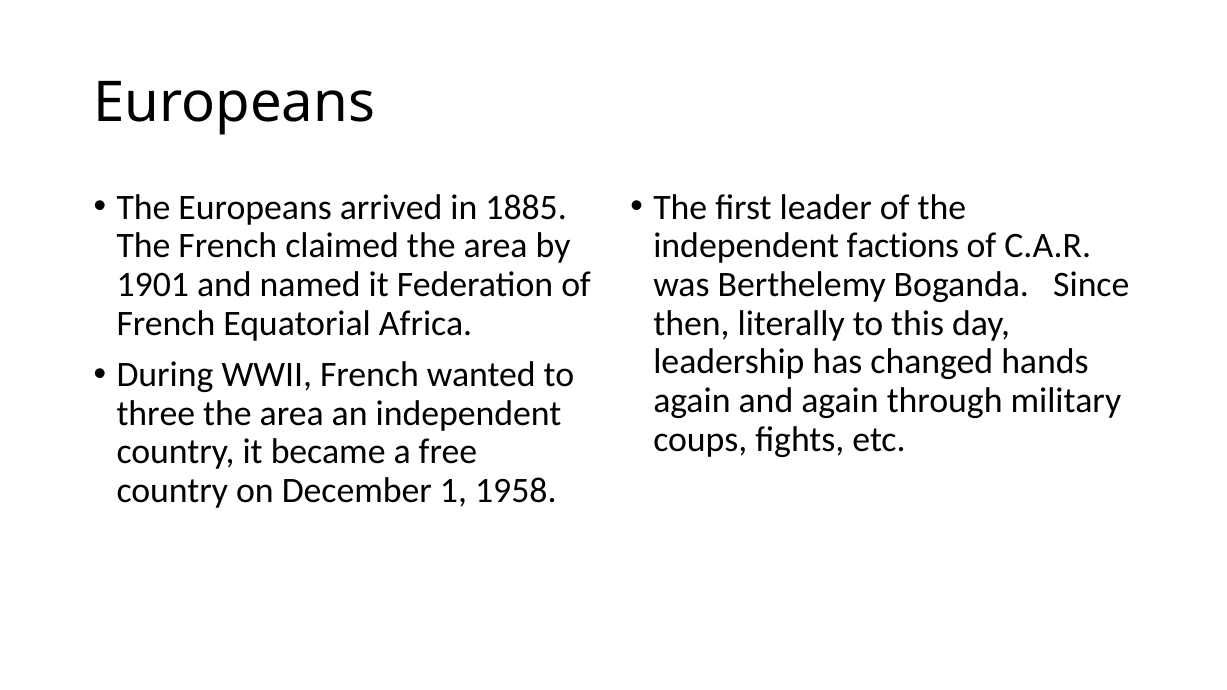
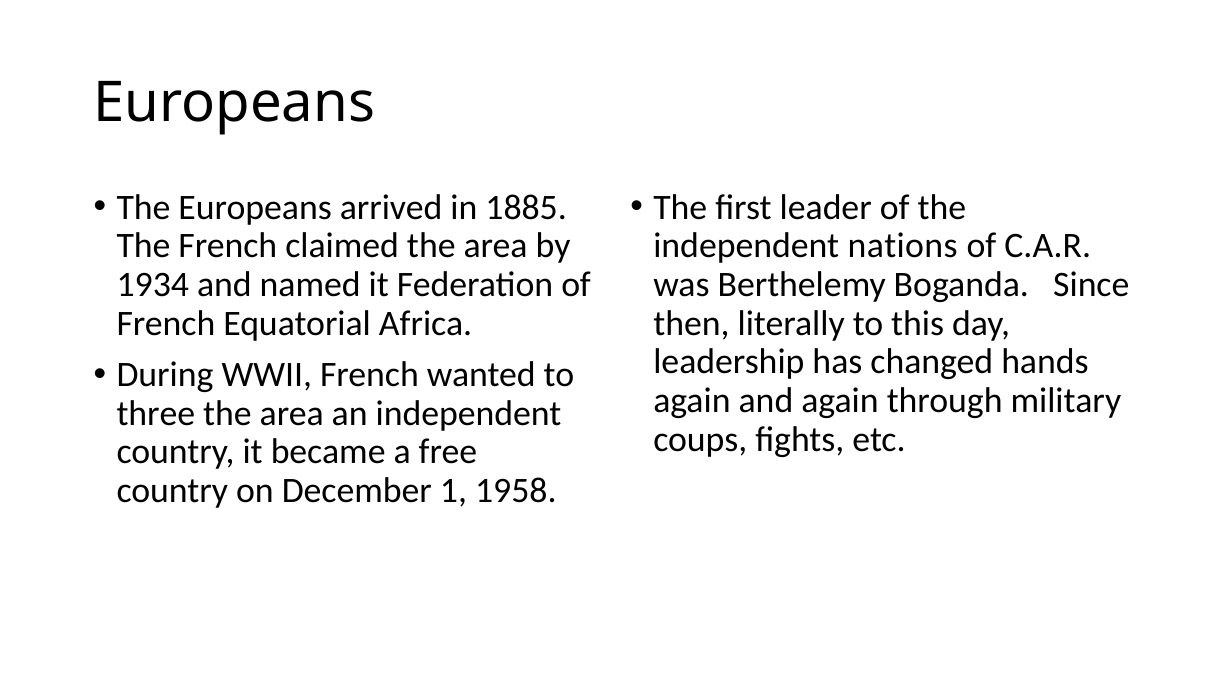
factions: factions -> nations
1901: 1901 -> 1934
